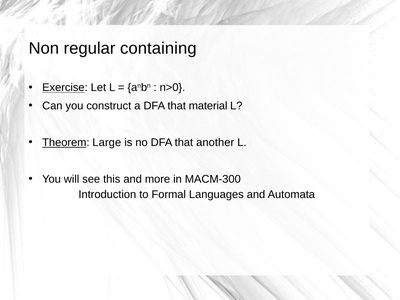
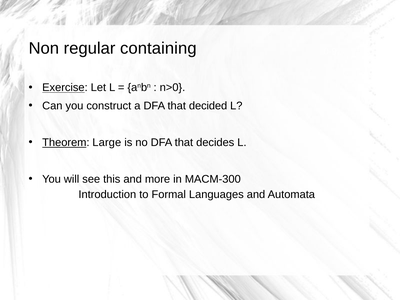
material: material -> decided
another: another -> decides
